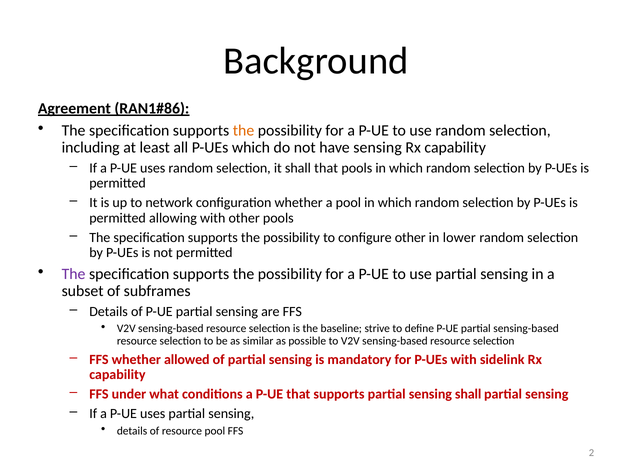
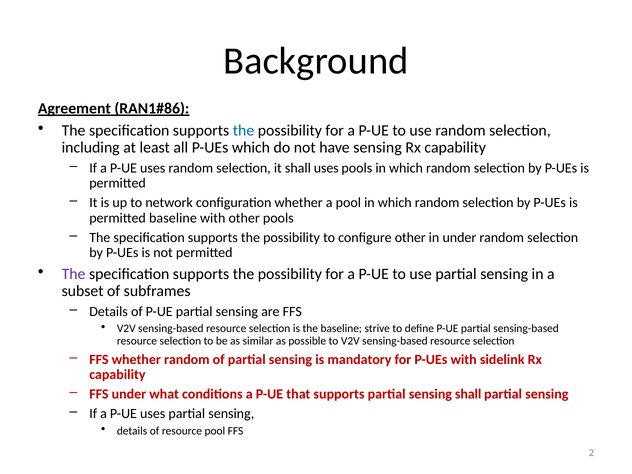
the at (244, 131) colour: orange -> blue
shall that: that -> uses
permitted allowing: allowing -> baseline
in lower: lower -> under
whether allowed: allowed -> random
